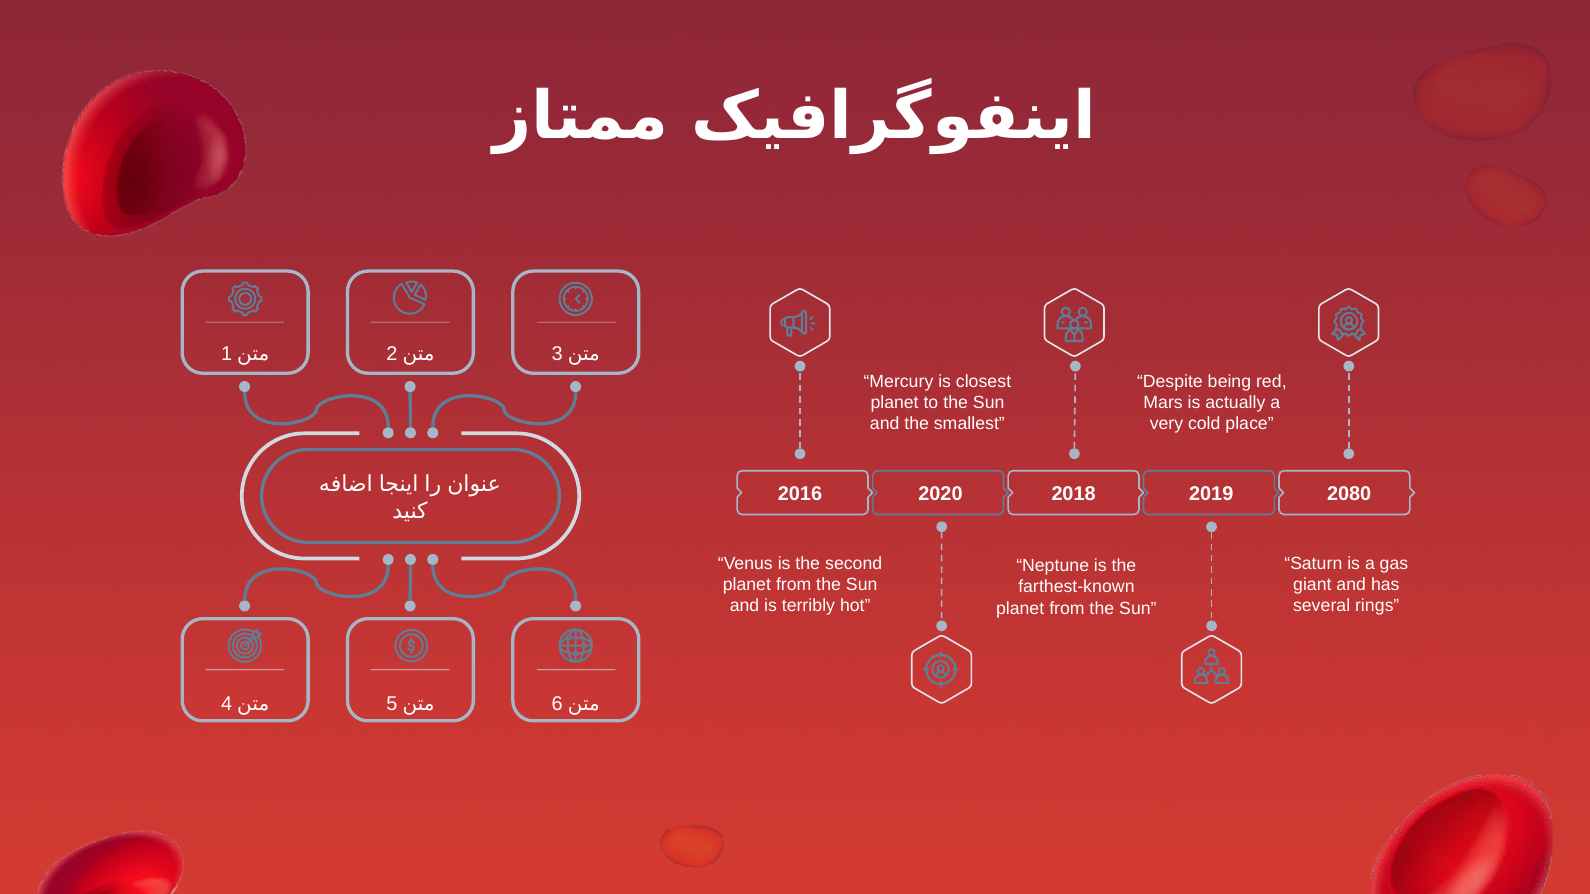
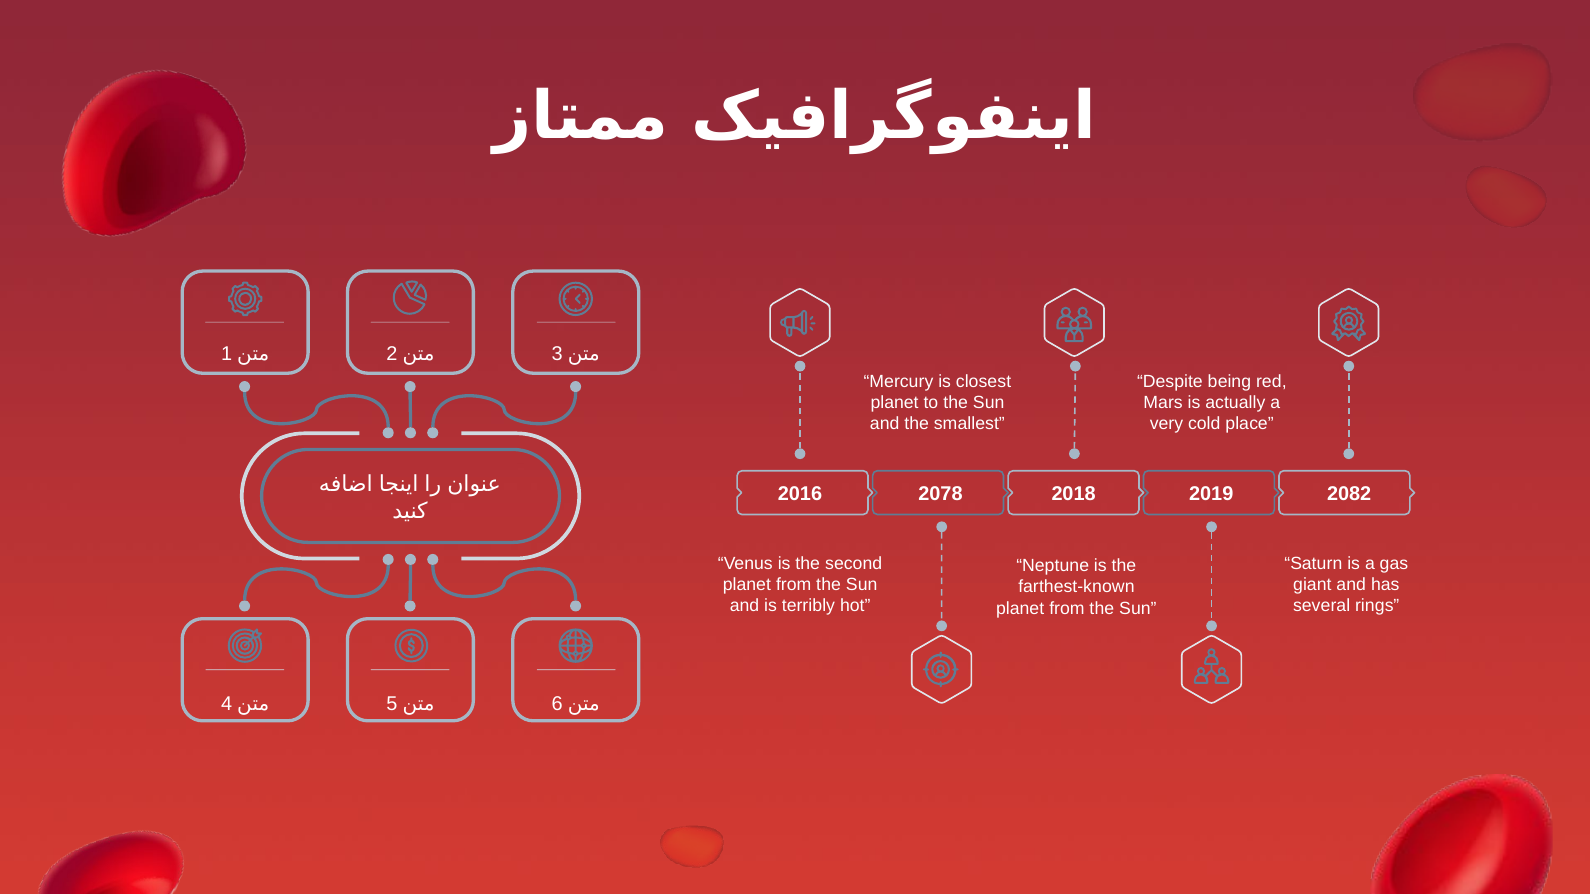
2020: 2020 -> 2078
2080: 2080 -> 2082
